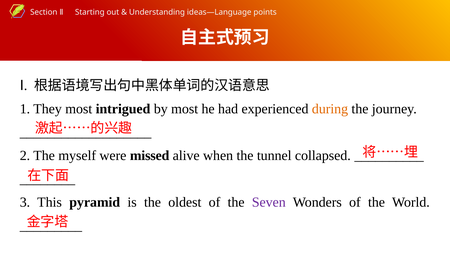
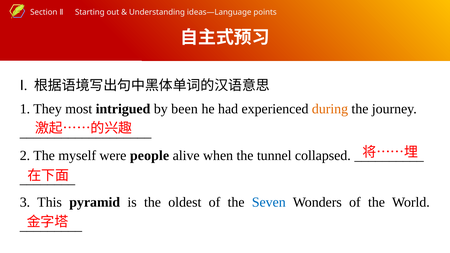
by most: most -> been
missed: missed -> people
Seven colour: purple -> blue
